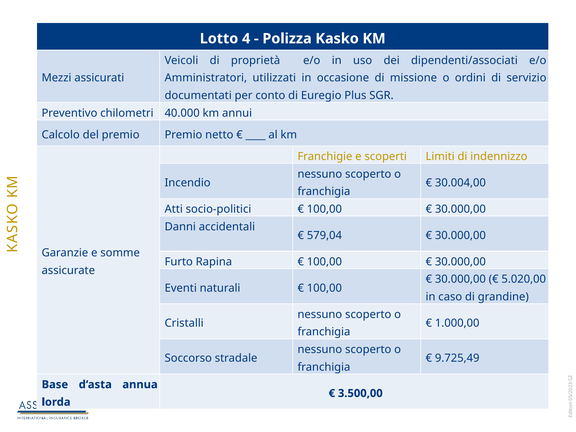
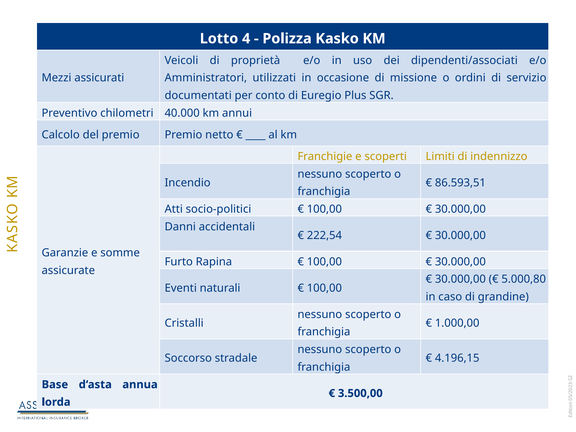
30.004,00: 30.004,00 -> 86.593,51
579,04: 579,04 -> 222,54
5.020,00: 5.020,00 -> 5.000,80
9.725,49: 9.725,49 -> 4.196,15
